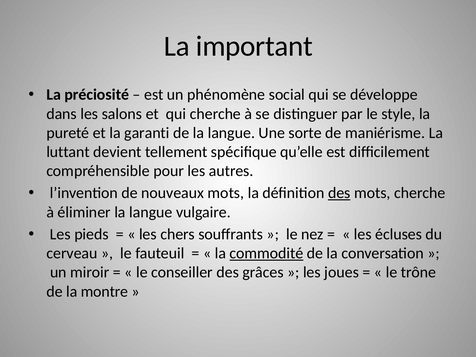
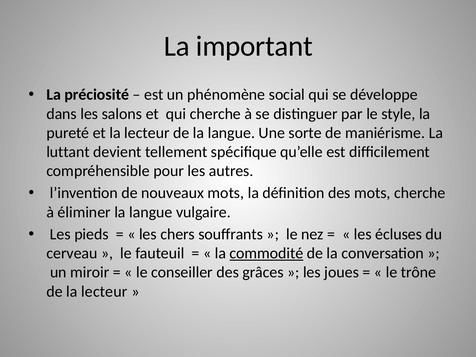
et la garanti: garanti -> lecteur
des at (339, 193) underline: present -> none
de la montre: montre -> lecteur
